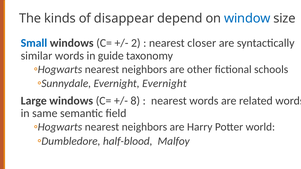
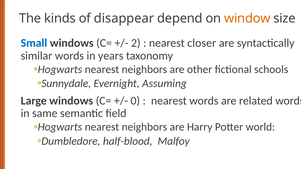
window colour: blue -> orange
guide: guide -> years
Evernight Evernight: Evernight -> Assuming
8: 8 -> 0
